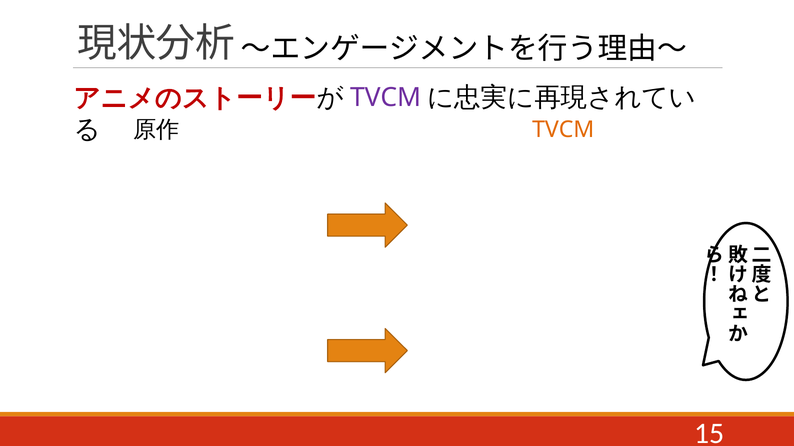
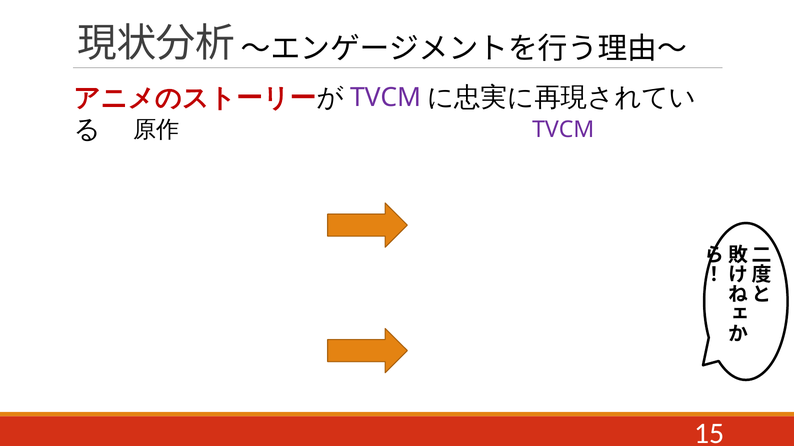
TVCM at (563, 130) colour: orange -> purple
